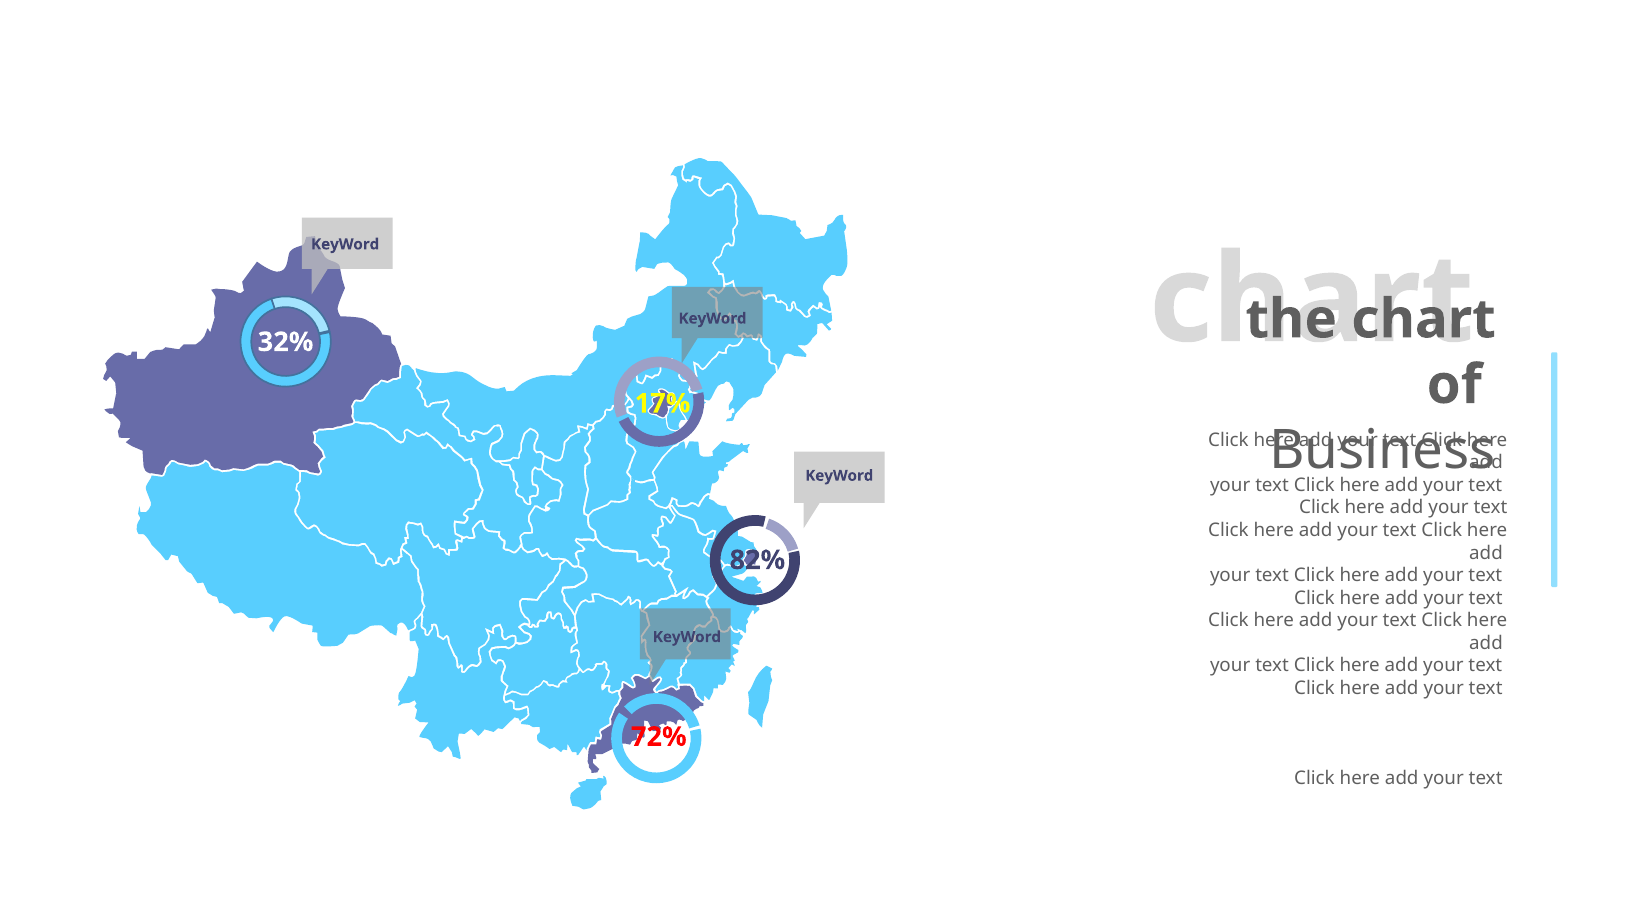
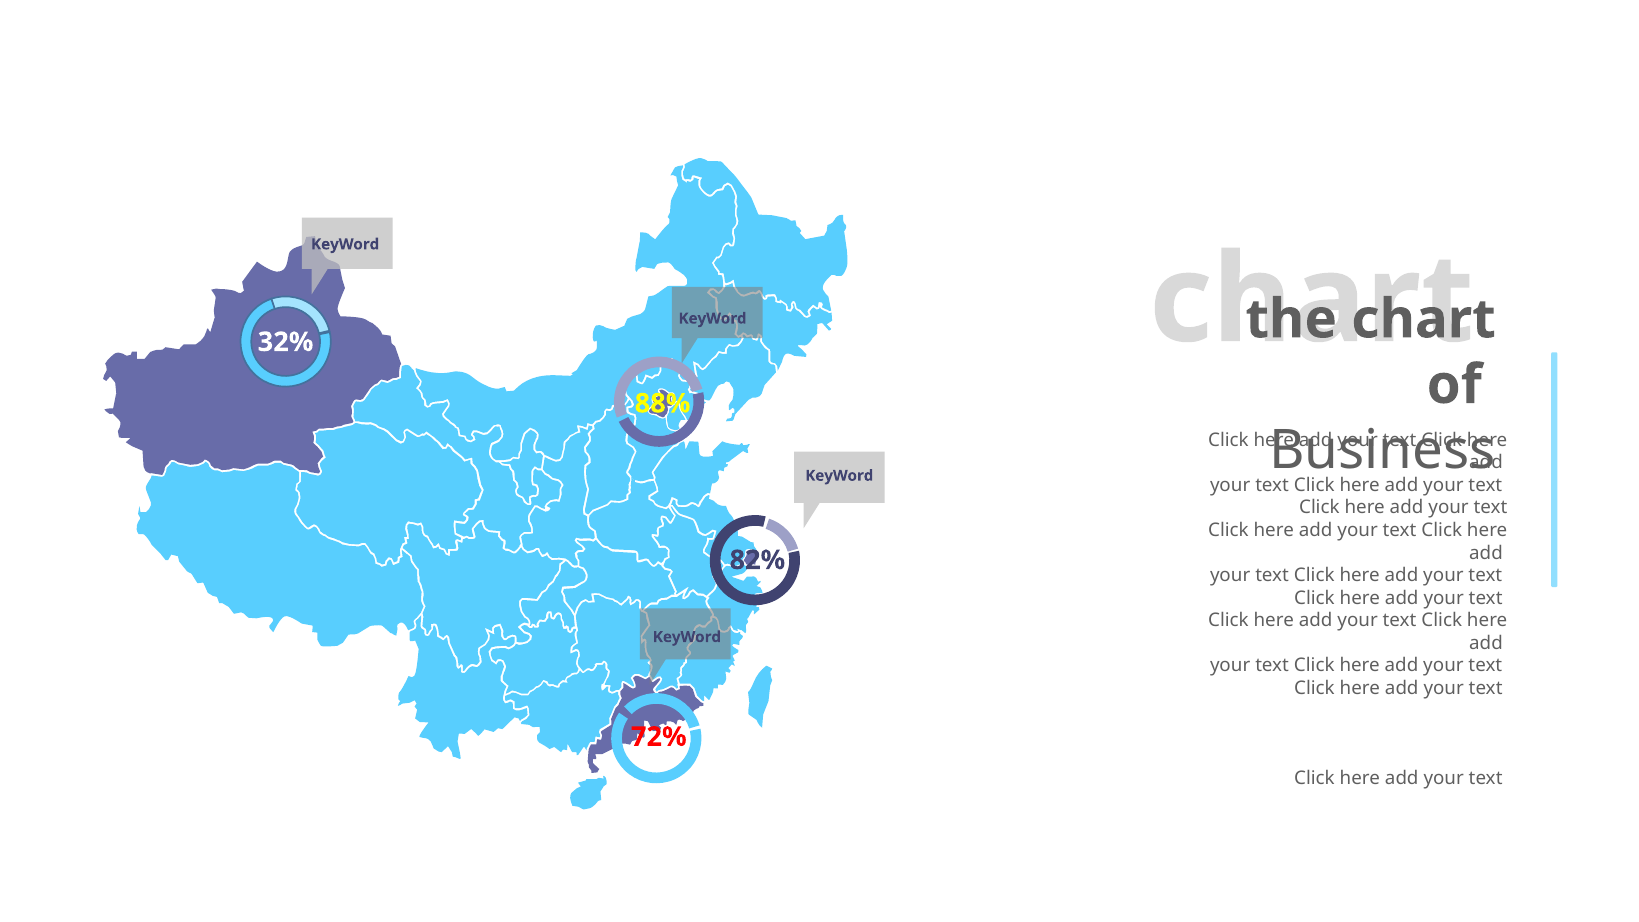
17%: 17% -> 88%
